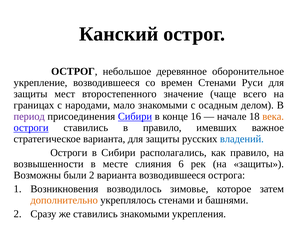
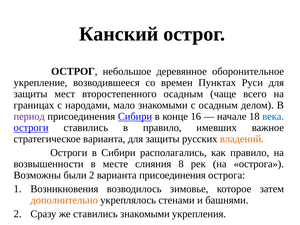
времен Стенами: Стенами -> Пунктах
второстепенного значение: значение -> осадным
века colour: orange -> blue
владений colour: blue -> orange
6: 6 -> 8
на защиты: защиты -> острога
варианта возводившееся: возводившееся -> присоединения
